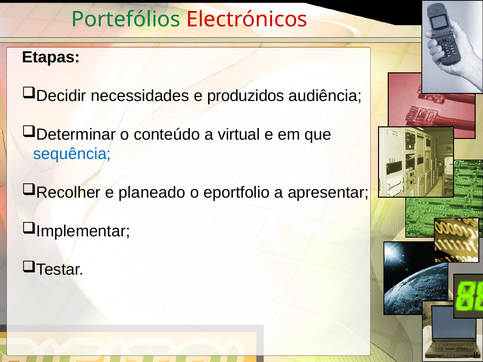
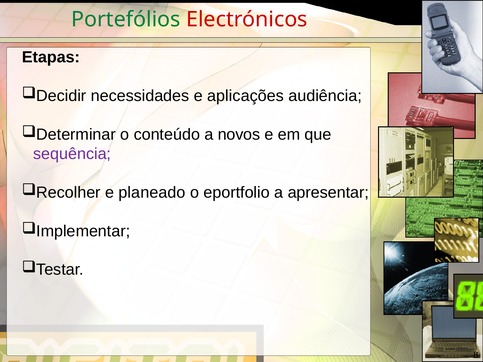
produzidos: produzidos -> aplicações
virtual: virtual -> novos
sequência colour: blue -> purple
